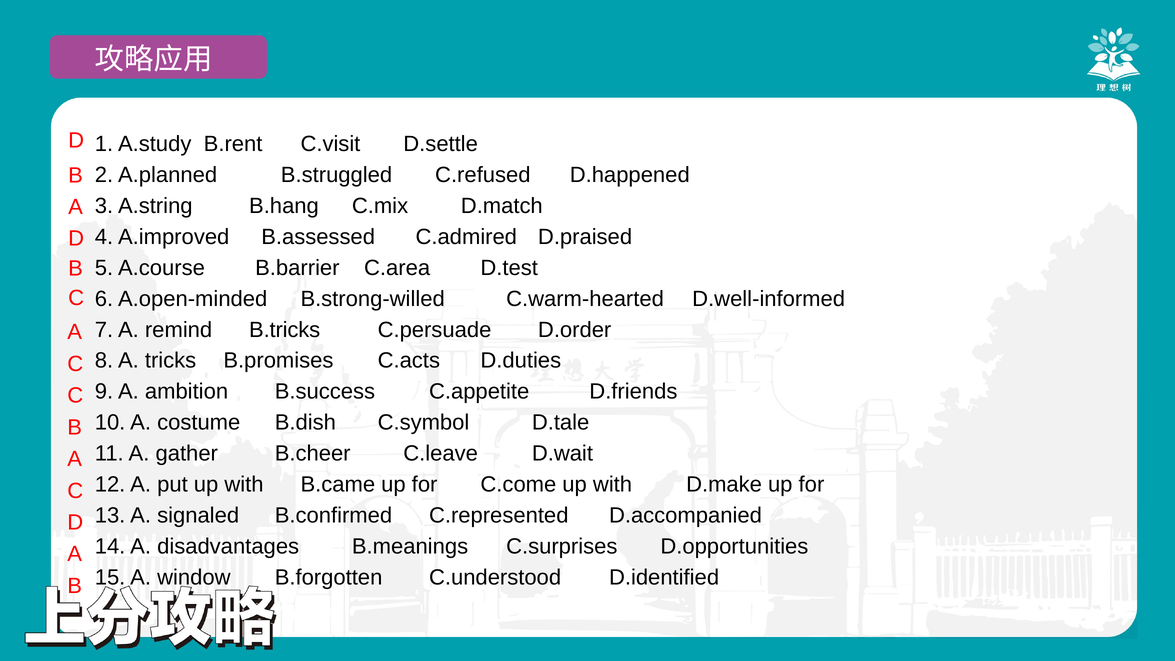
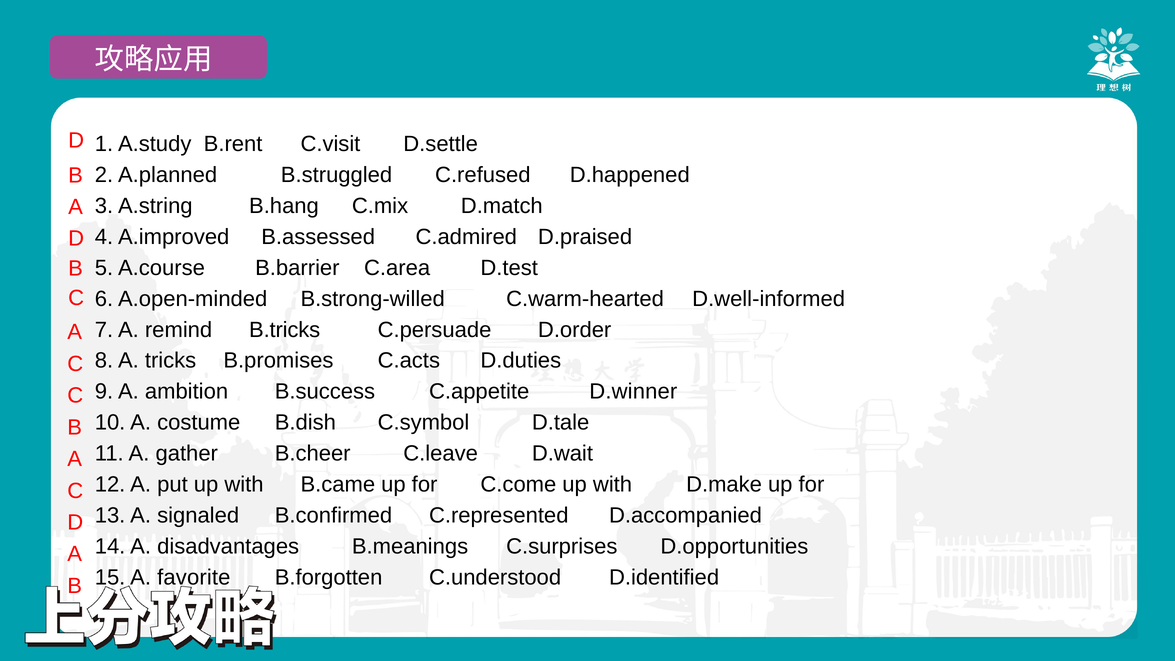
D.friends: D.friends -> D.winner
window: window -> favorite
